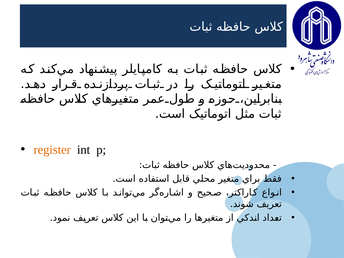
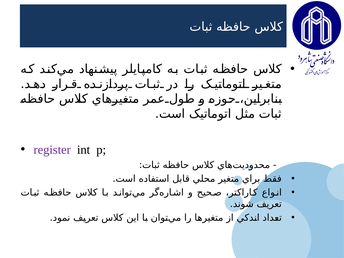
register colour: orange -> purple
